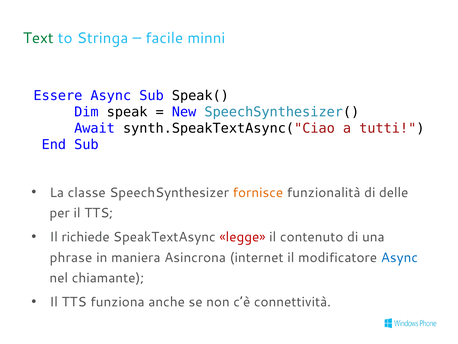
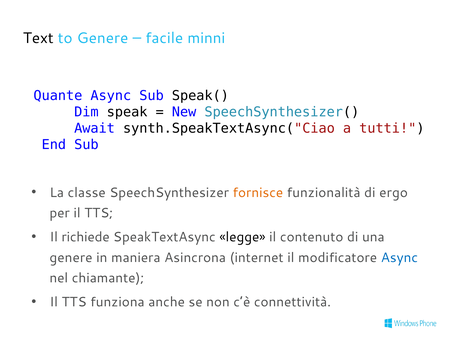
Text colour: green -> black
to Stringa: Stringa -> Genere
Essere: Essere -> Quante
delle: delle -> ergo
legge colour: red -> black
phrase at (71, 257): phrase -> genere
